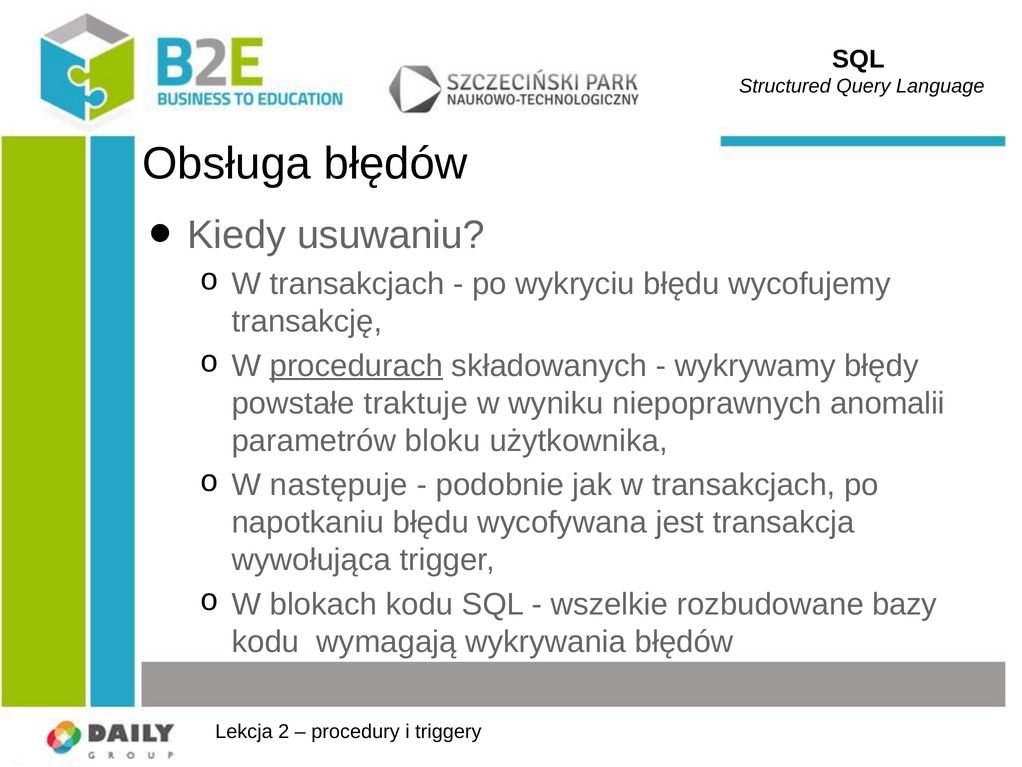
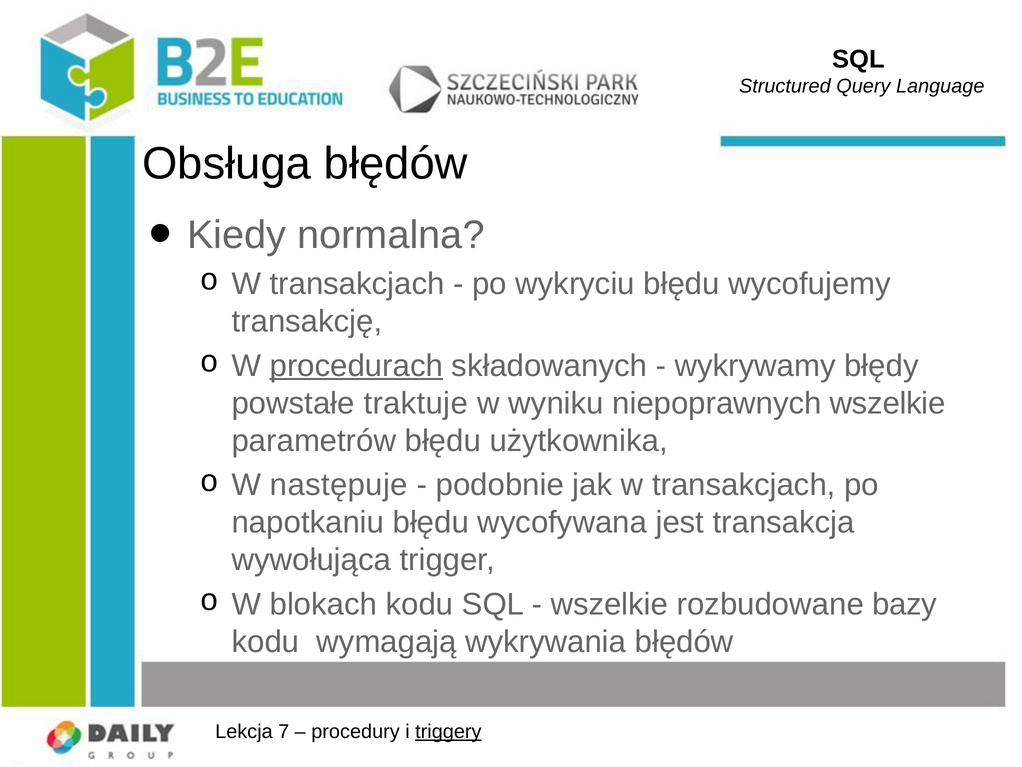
usuwaniu: usuwaniu -> normalna
niepoprawnych anomalii: anomalii -> wszelkie
parametrów bloku: bloku -> błędu
2: 2 -> 7
triggery underline: none -> present
